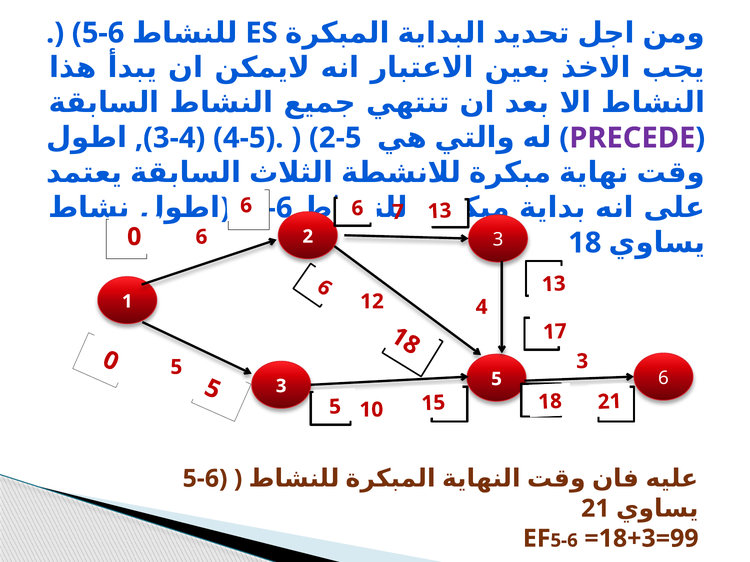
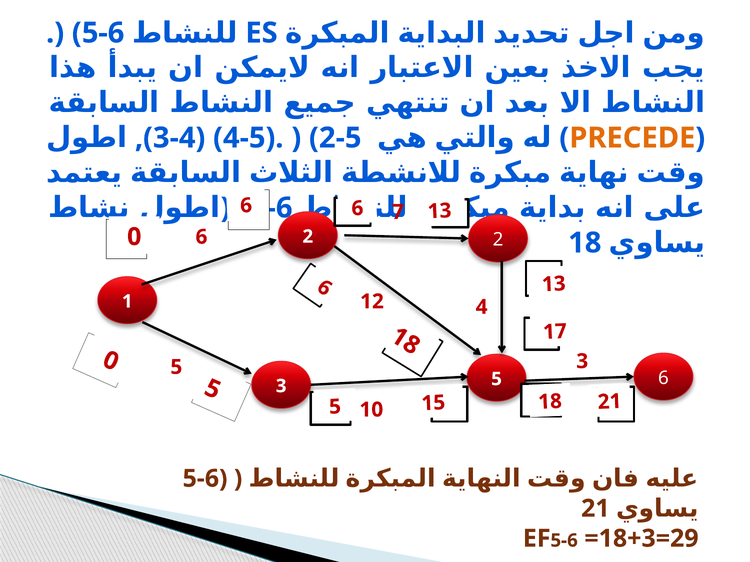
PRECEDE colour: purple -> orange
2 3: 3 -> 2
=18+3=99: =18+3=99 -> =18+3=29
